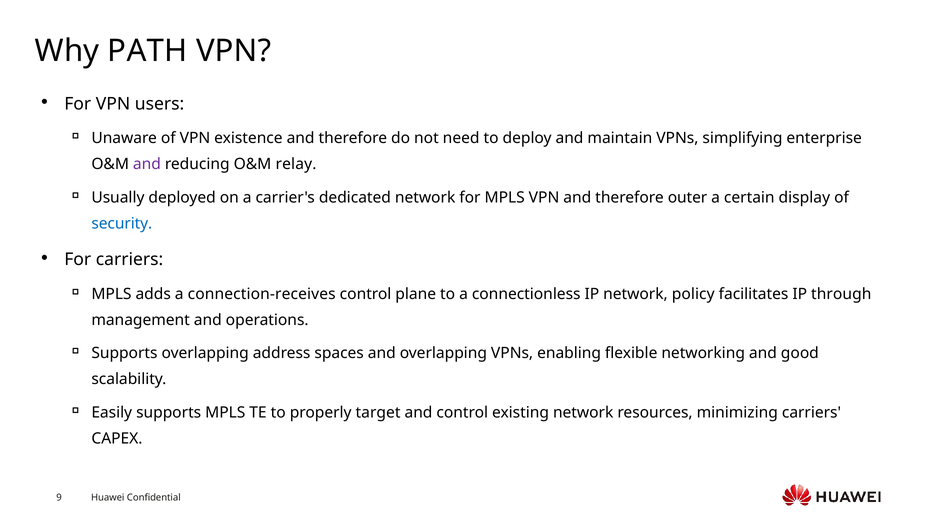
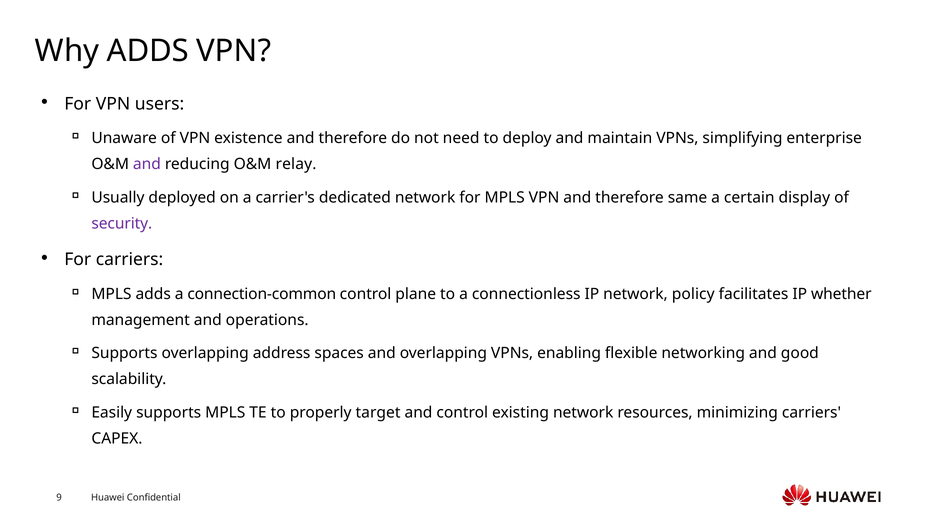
Why PATH: PATH -> ADDS
outer: outer -> same
security colour: blue -> purple
connection-receives: connection-receives -> connection-common
through: through -> whether
